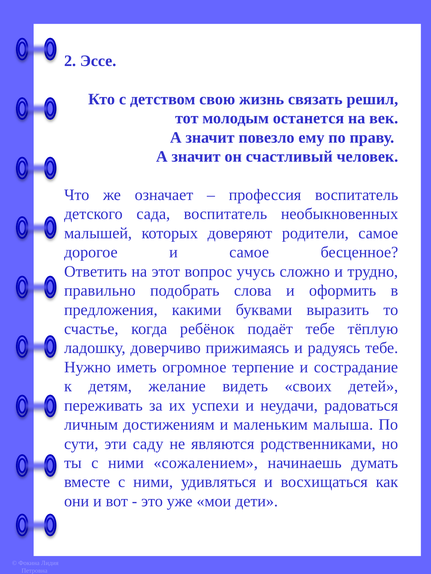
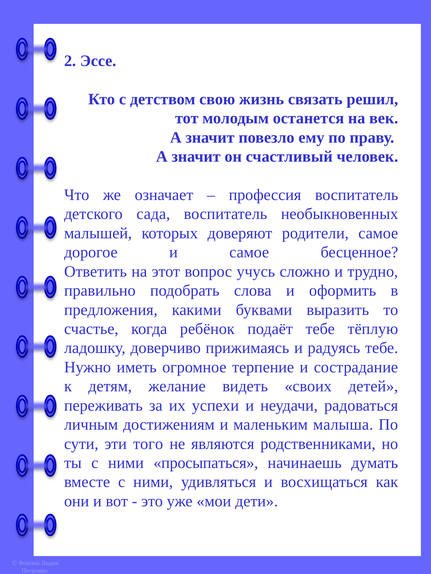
саду: саду -> того
сожалением: сожалением -> просыпаться
